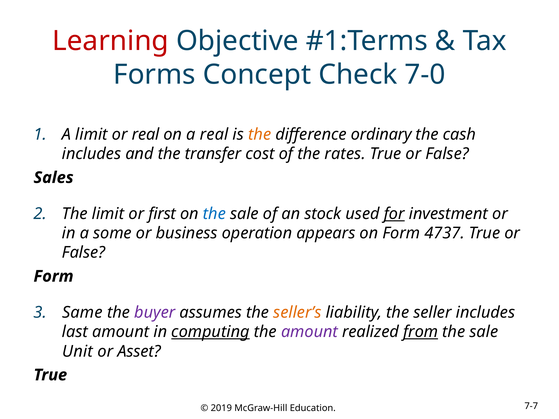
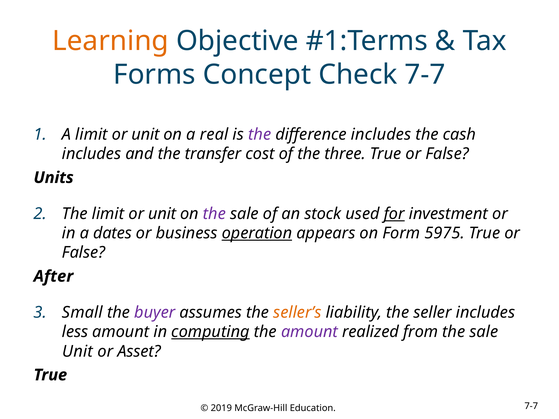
Learning colour: red -> orange
Check 7-0: 7-0 -> 7-7
real at (146, 135): real -> unit
the at (260, 135) colour: orange -> purple
difference ordinary: ordinary -> includes
rates: rates -> three
Sales: Sales -> Units
first at (162, 214): first -> unit
the at (214, 214) colour: blue -> purple
some: some -> dates
operation underline: none -> present
4737: 4737 -> 5975
Form at (54, 276): Form -> After
Same: Same -> Small
last: last -> less
from underline: present -> none
